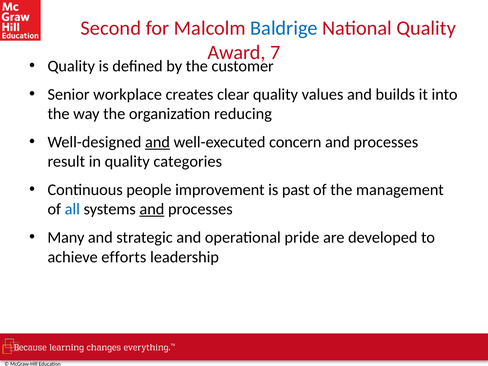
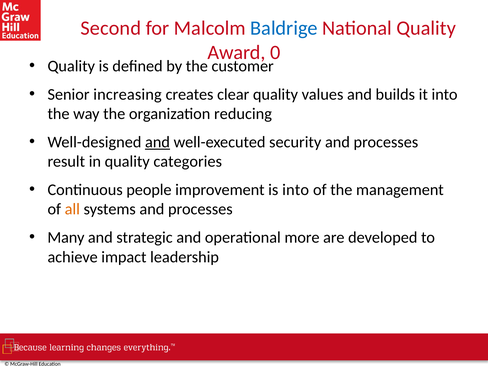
7: 7 -> 0
workplace: workplace -> increasing
concern: concern -> security
is past: past -> into
all colour: blue -> orange
and at (152, 209) underline: present -> none
pride: pride -> more
efforts: efforts -> impact
